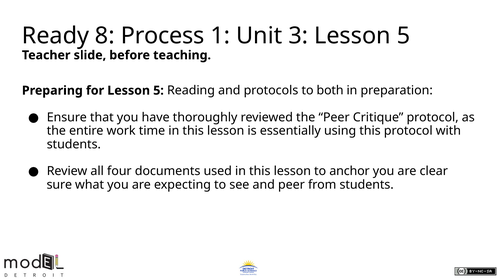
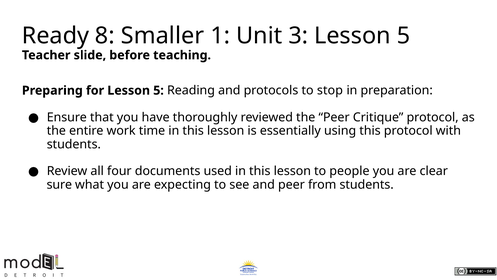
Process: Process -> Smaller
both: both -> stop
anchor: anchor -> people
